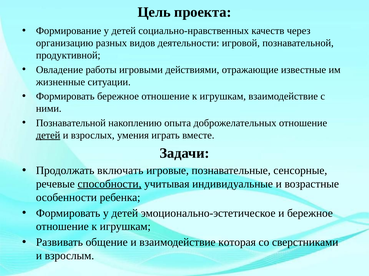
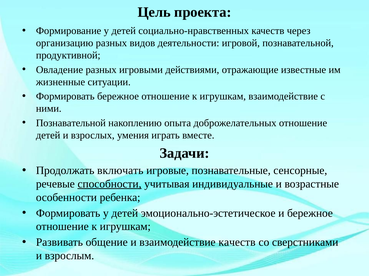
Овладение работы: работы -> разных
детей at (48, 136) underline: present -> none
взаимодействие которая: которая -> качеств
